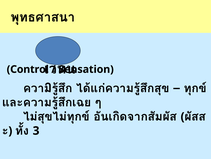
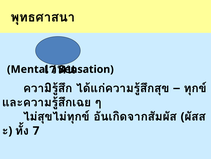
Control: Control -> Mental
3: 3 -> 7
